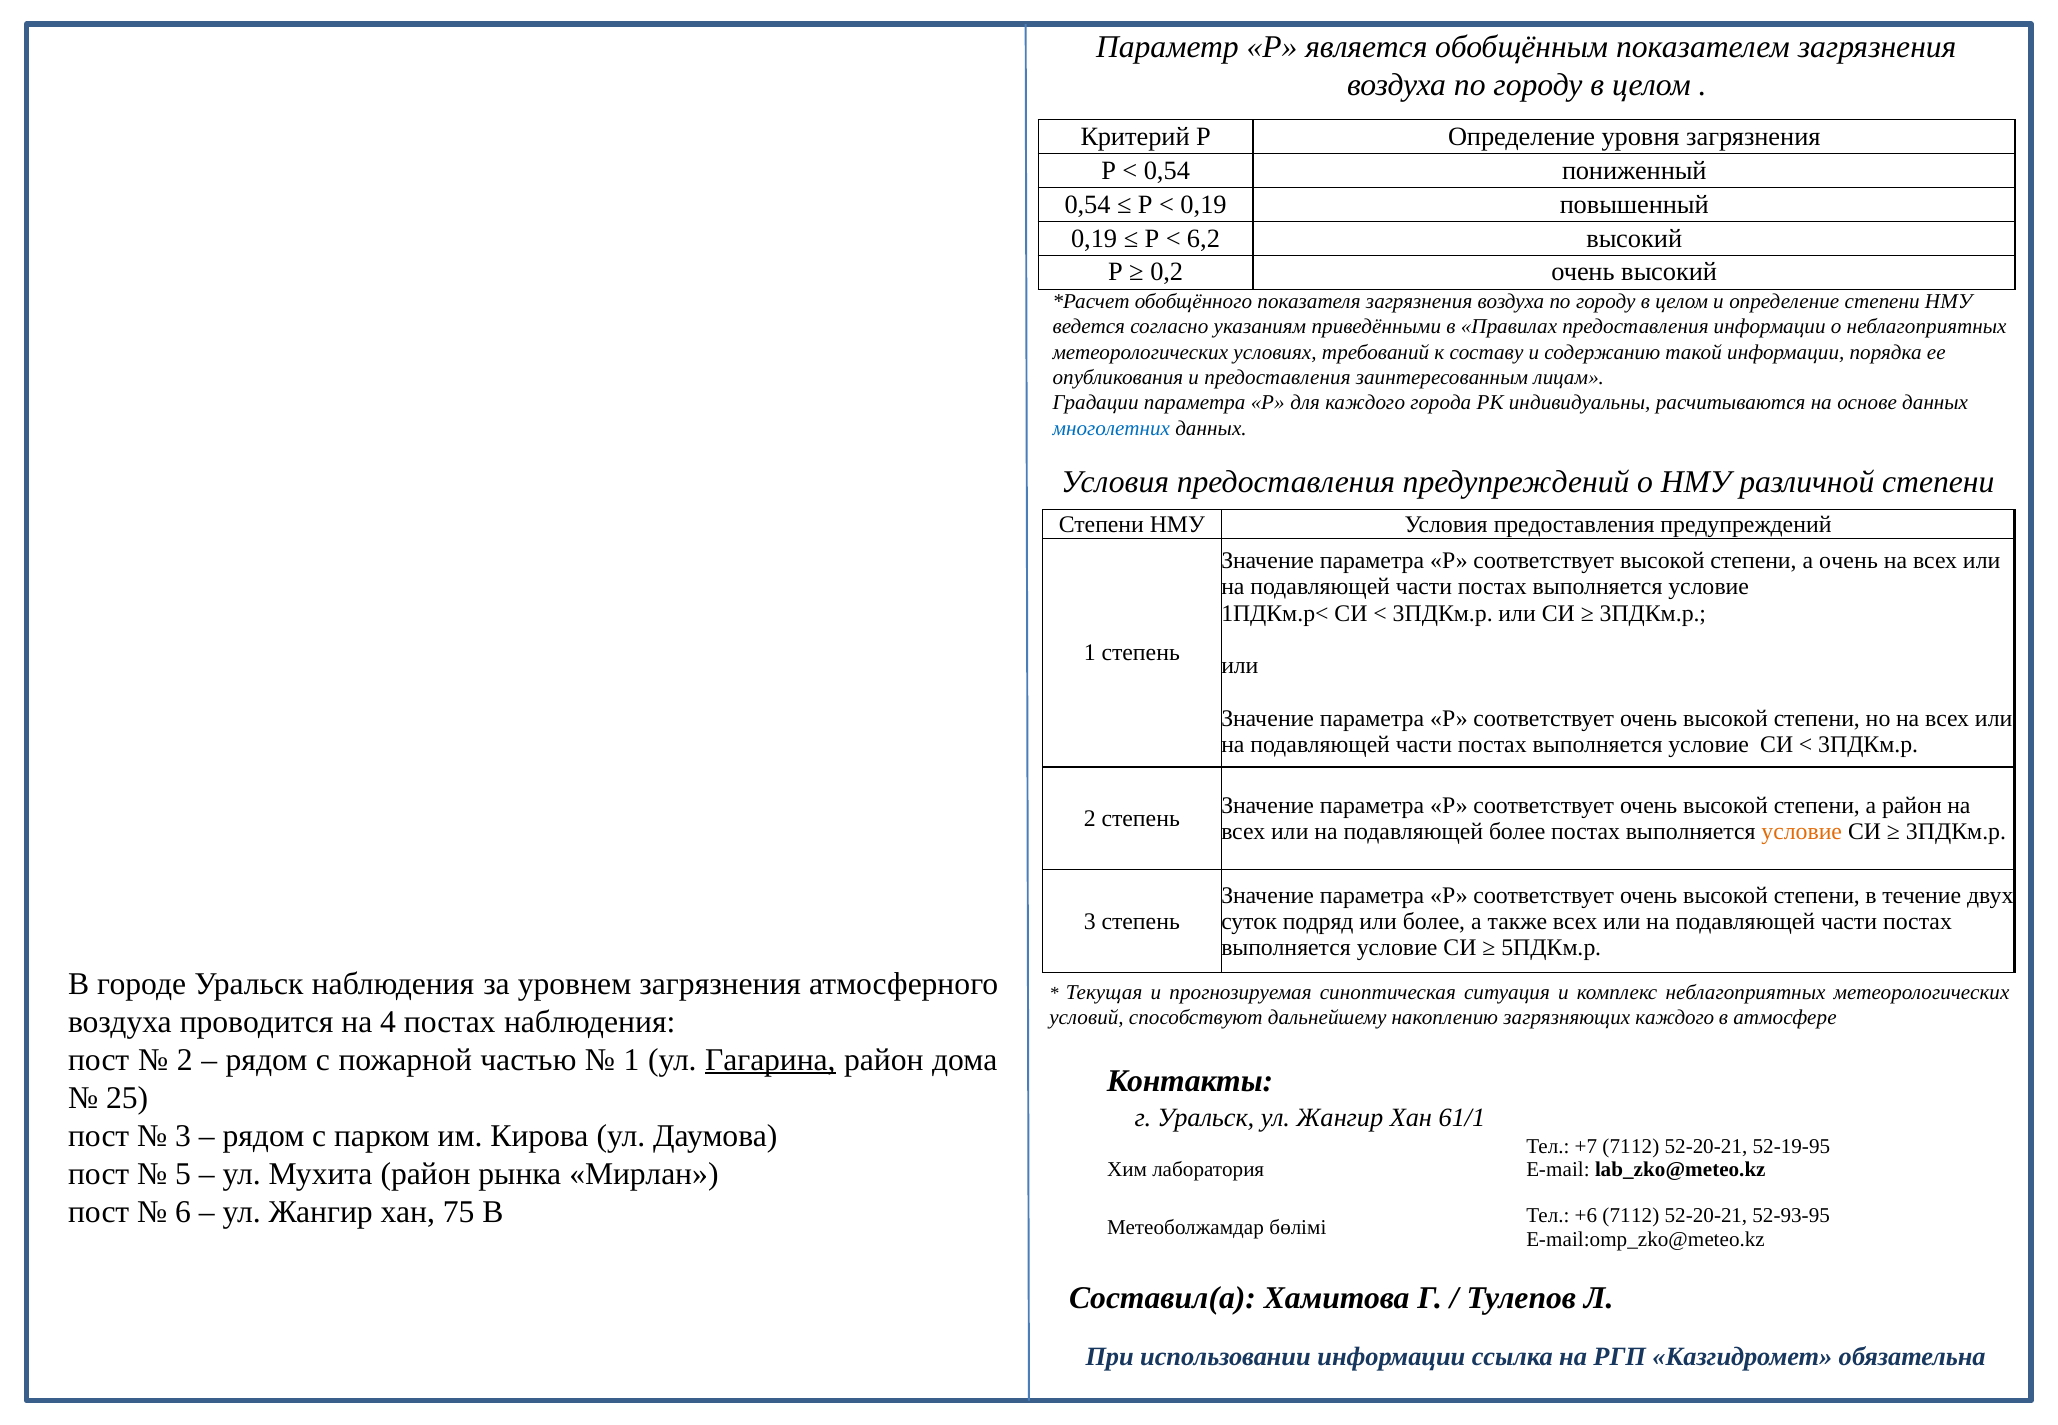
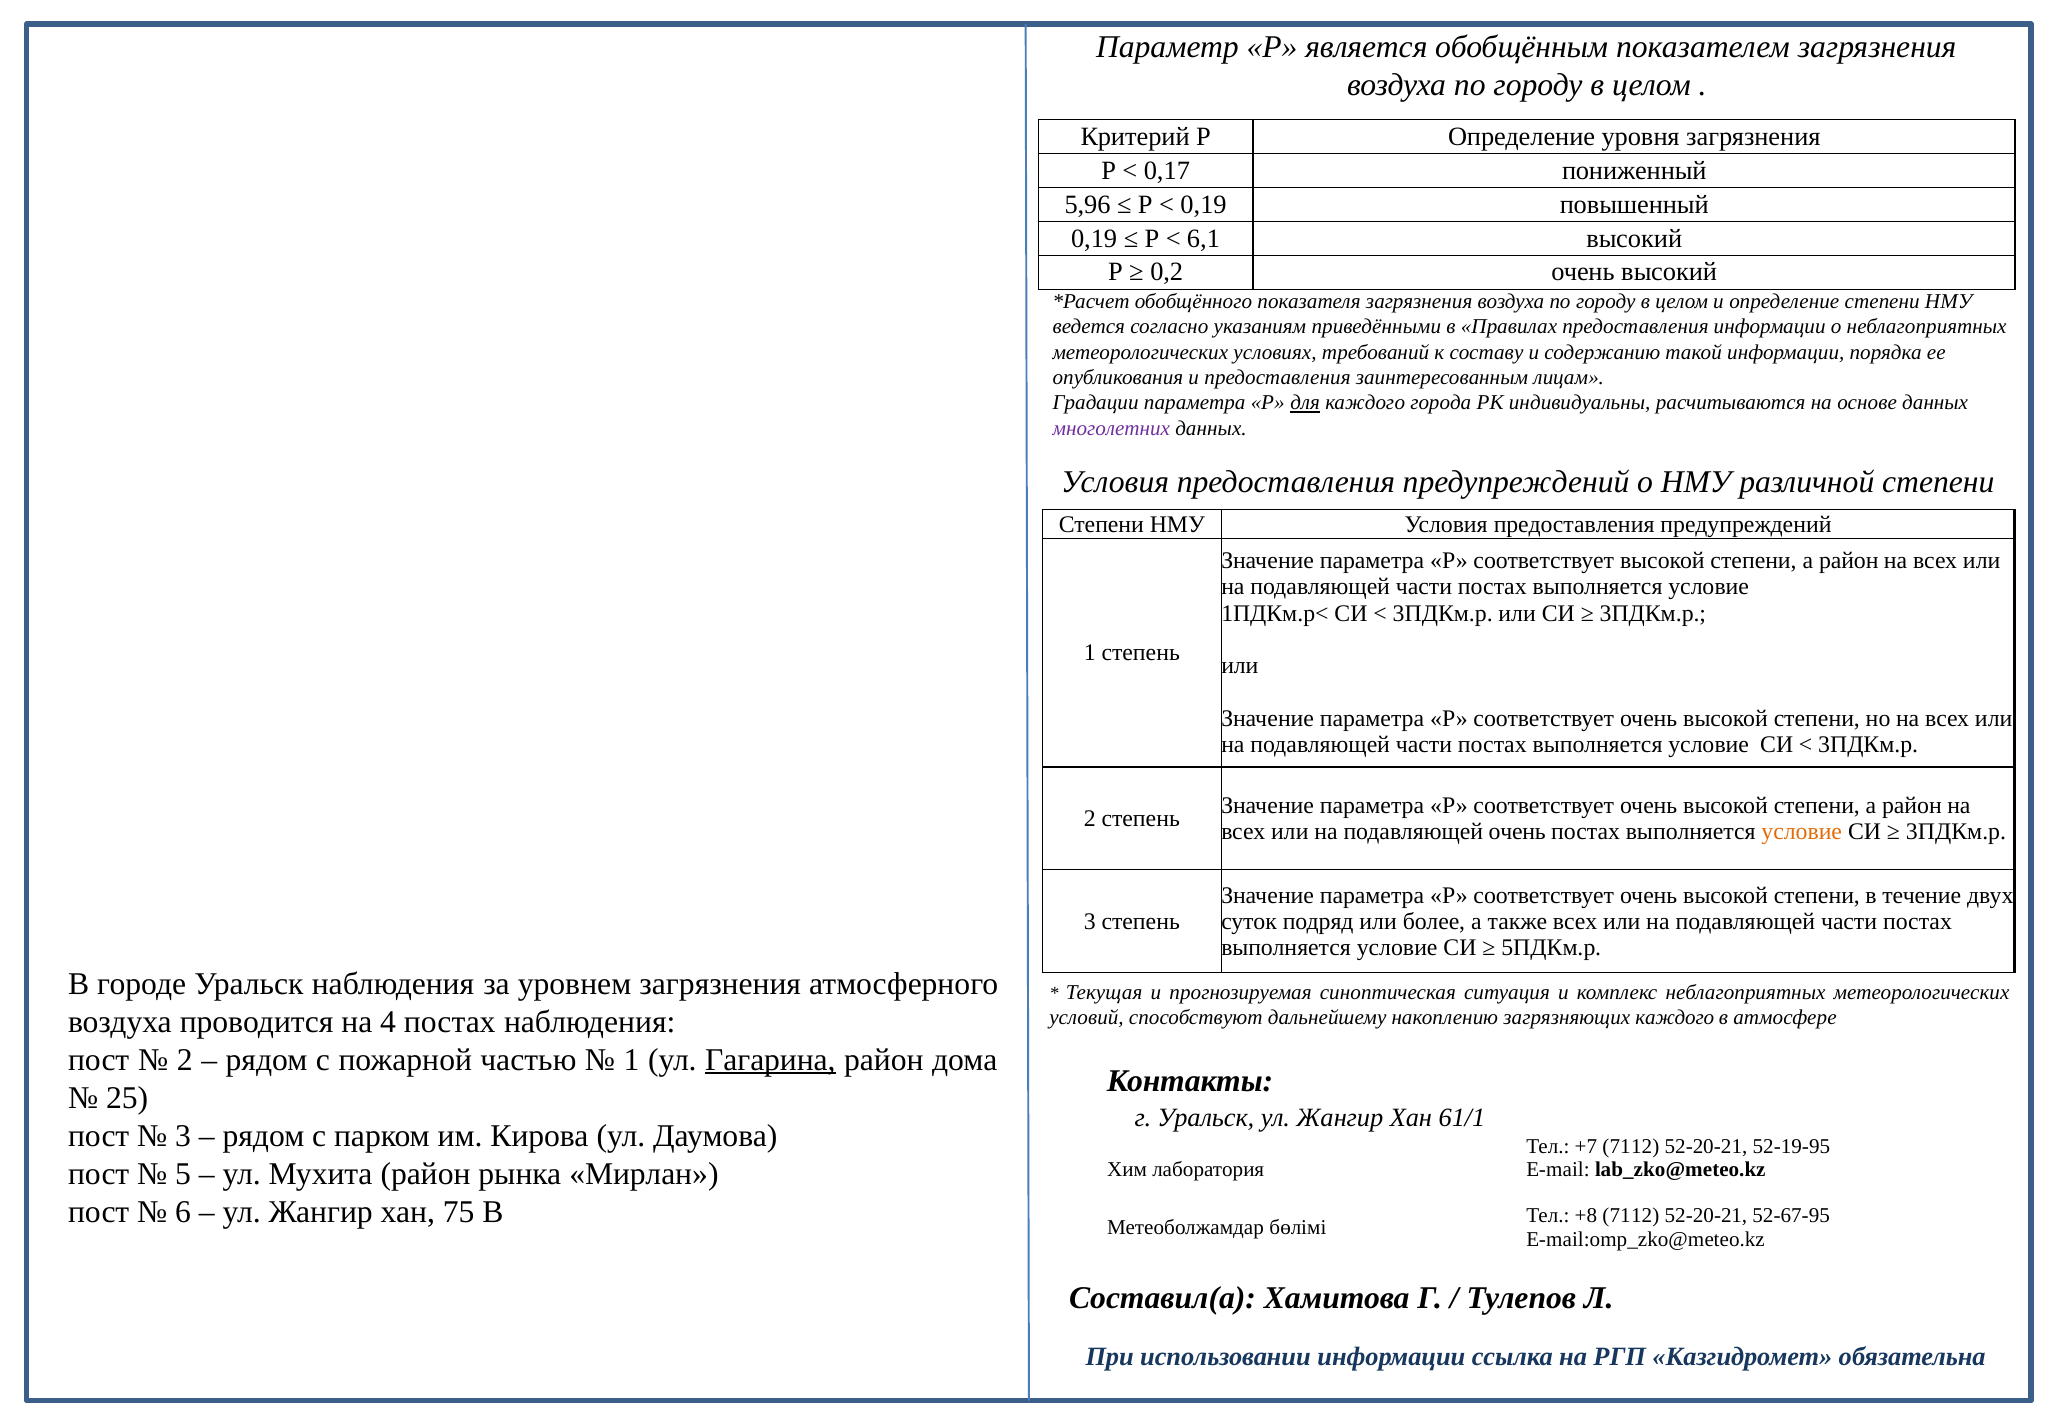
0,54 at (1167, 170): 0,54 -> 0,17
0,54 at (1088, 204): 0,54 -> 5,96
6,2: 6,2 -> 6,1
для underline: none -> present
многолетних colour: blue -> purple
очень at (1849, 561): очень -> район
подавляющей более: более -> очень
+6: +6 -> +8
52-93-95: 52-93-95 -> 52-67-95
